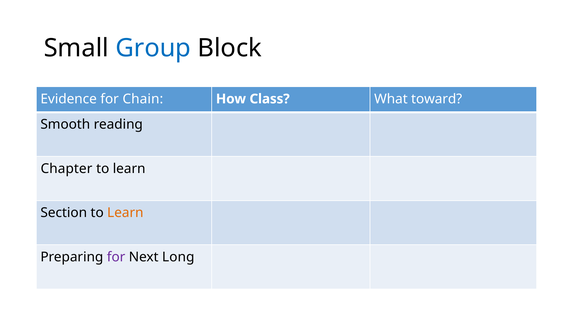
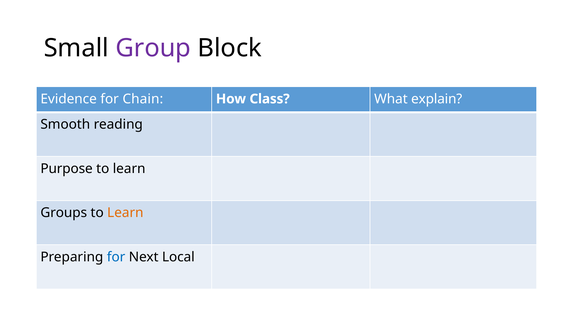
Group colour: blue -> purple
toward: toward -> explain
Chapter: Chapter -> Purpose
Section: Section -> Groups
for at (116, 257) colour: purple -> blue
Long: Long -> Local
